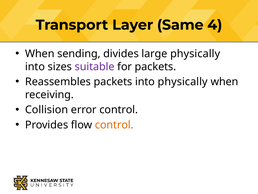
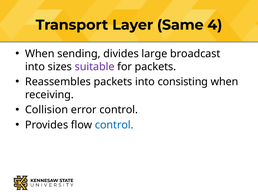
large physically: physically -> broadcast
into physically: physically -> consisting
control at (114, 125) colour: orange -> blue
